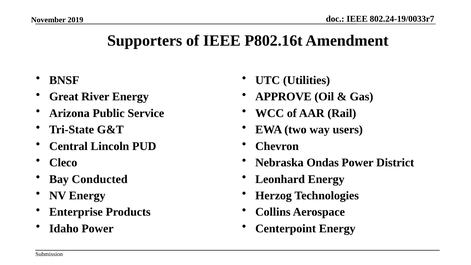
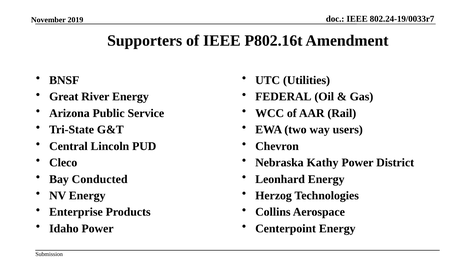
APPROVE: APPROVE -> FEDERAL
Ondas: Ondas -> Kathy
